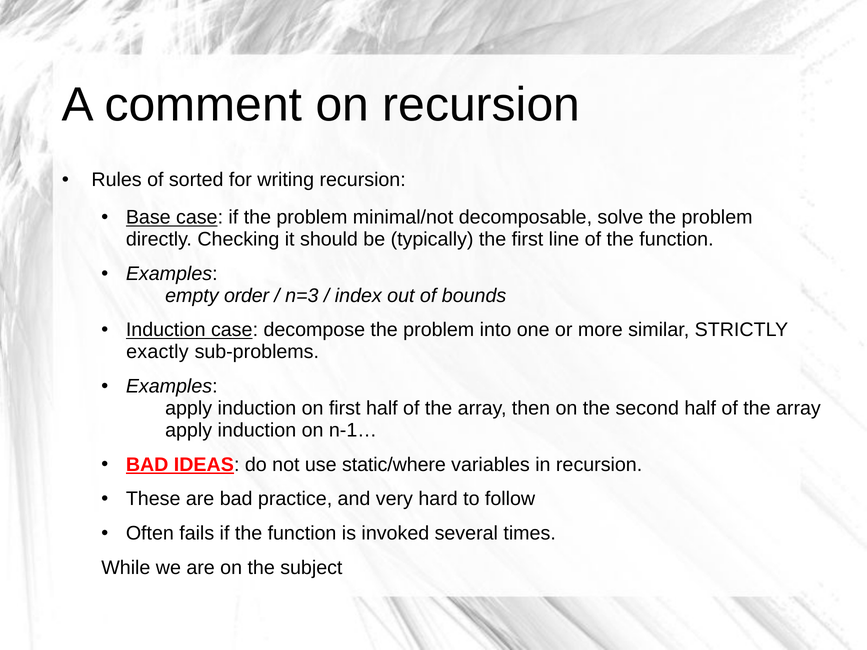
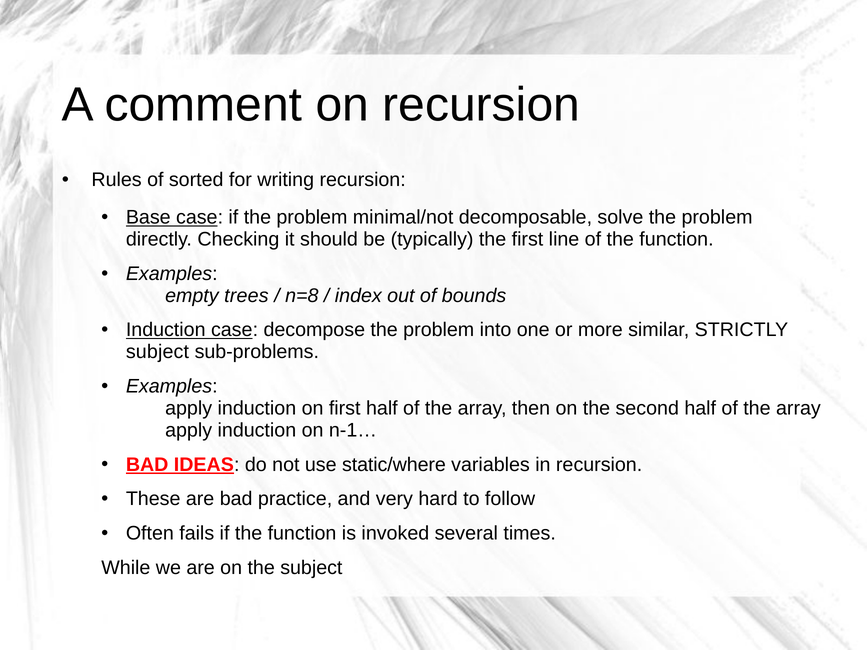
order: order -> trees
n=3: n=3 -> n=8
exactly at (157, 352): exactly -> subject
